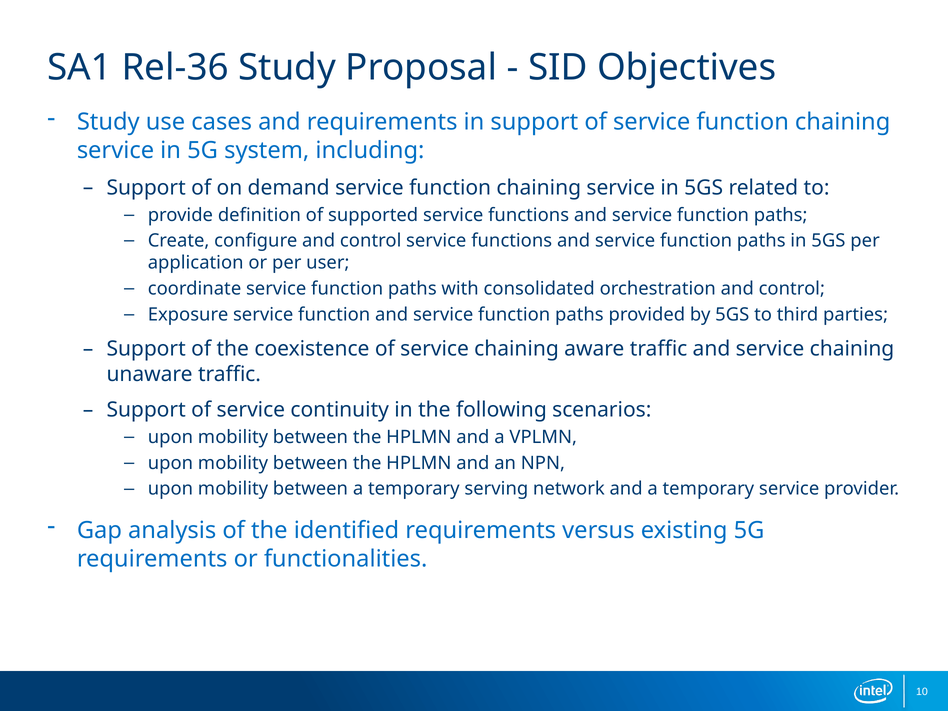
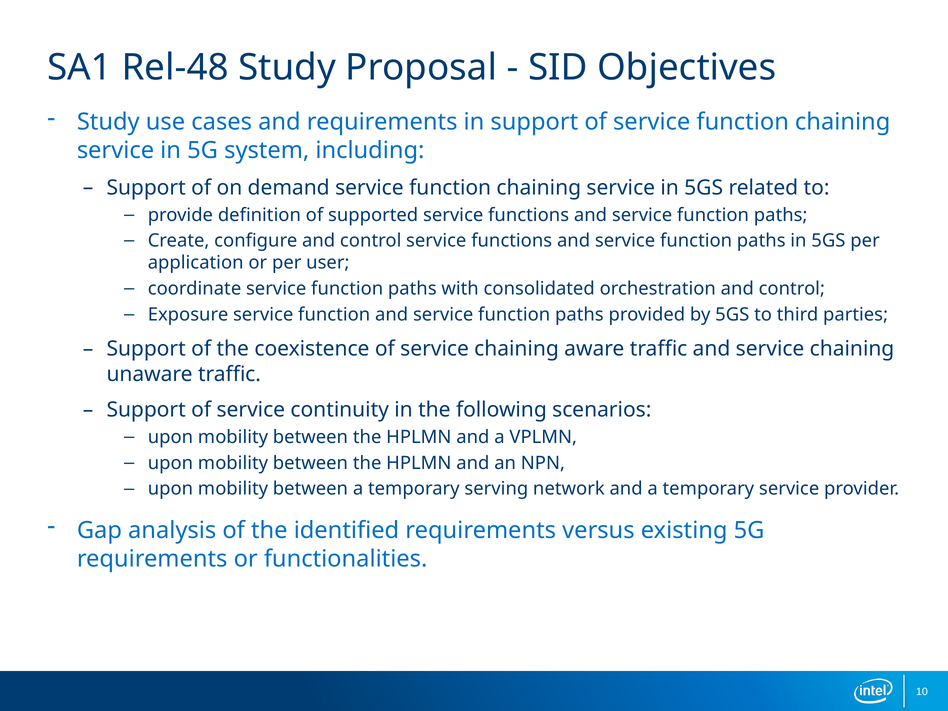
Rel-36: Rel-36 -> Rel-48
